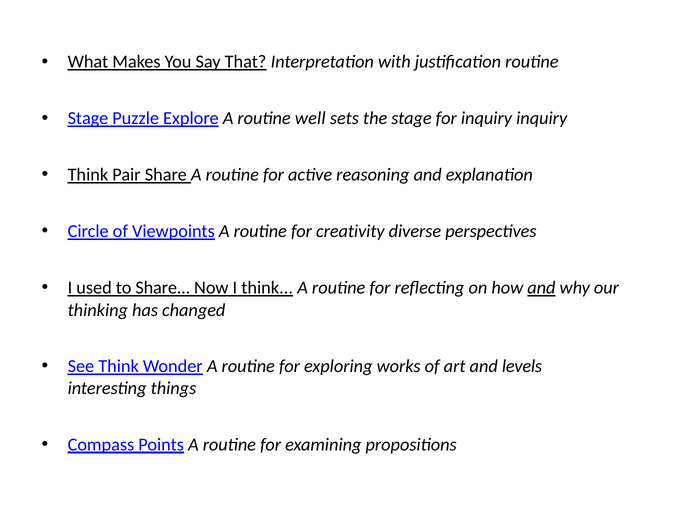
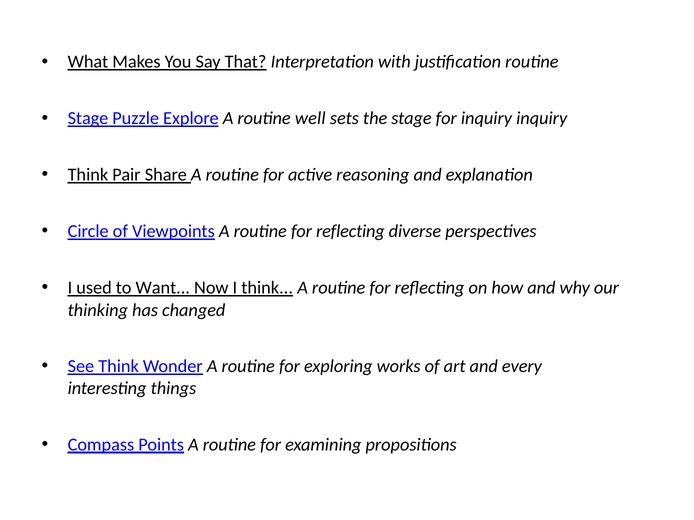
creativity at (350, 232): creativity -> reflecting
to Share: Share -> Want
and at (541, 288) underline: present -> none
levels: levels -> every
